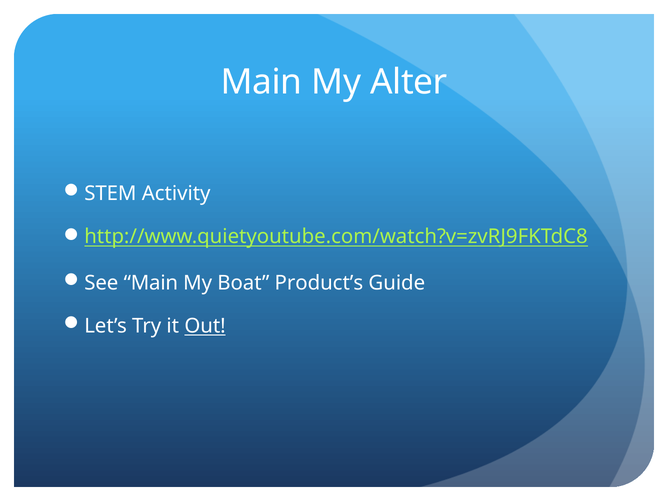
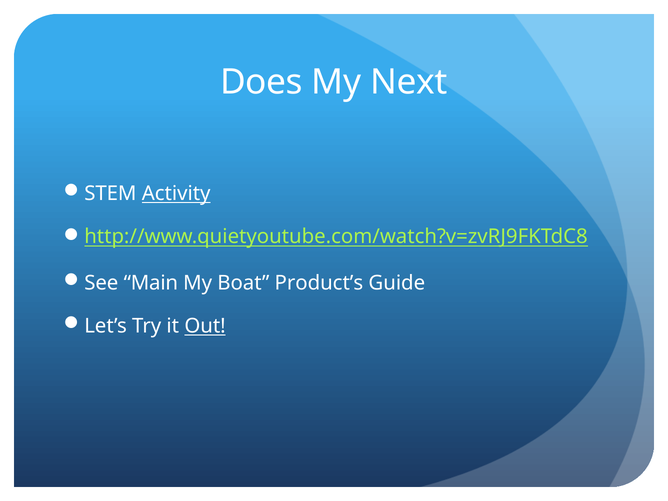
Main at (261, 82): Main -> Does
Alter: Alter -> Next
Activity underline: none -> present
